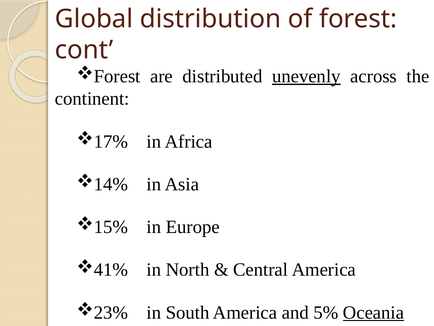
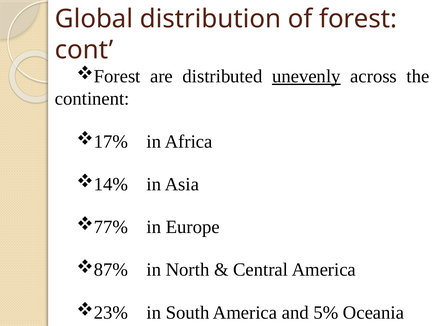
15%: 15% -> 77%
41%: 41% -> 87%
Oceania underline: present -> none
